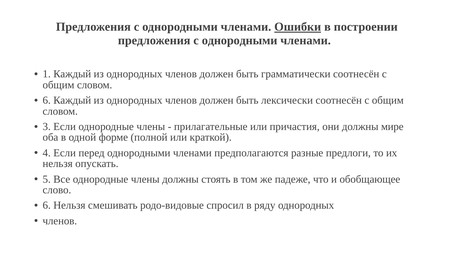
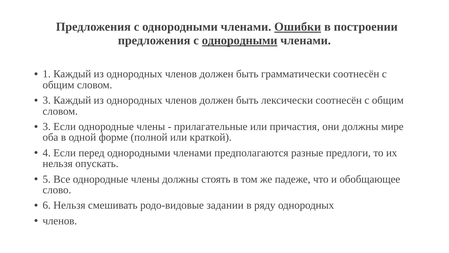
однородными at (240, 41) underline: none -> present
6 at (47, 100): 6 -> 3
спросил: спросил -> задании
